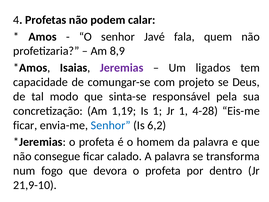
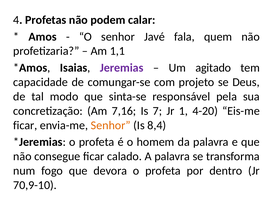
8,9: 8,9 -> 1,1
ligados: ligados -> agitado
1,19: 1,19 -> 7,16
Is 1: 1 -> 7
4-28: 4-28 -> 4-20
Senhor at (111, 125) colour: blue -> orange
6,2: 6,2 -> 8,4
21,9-10: 21,9-10 -> 70,9-10
